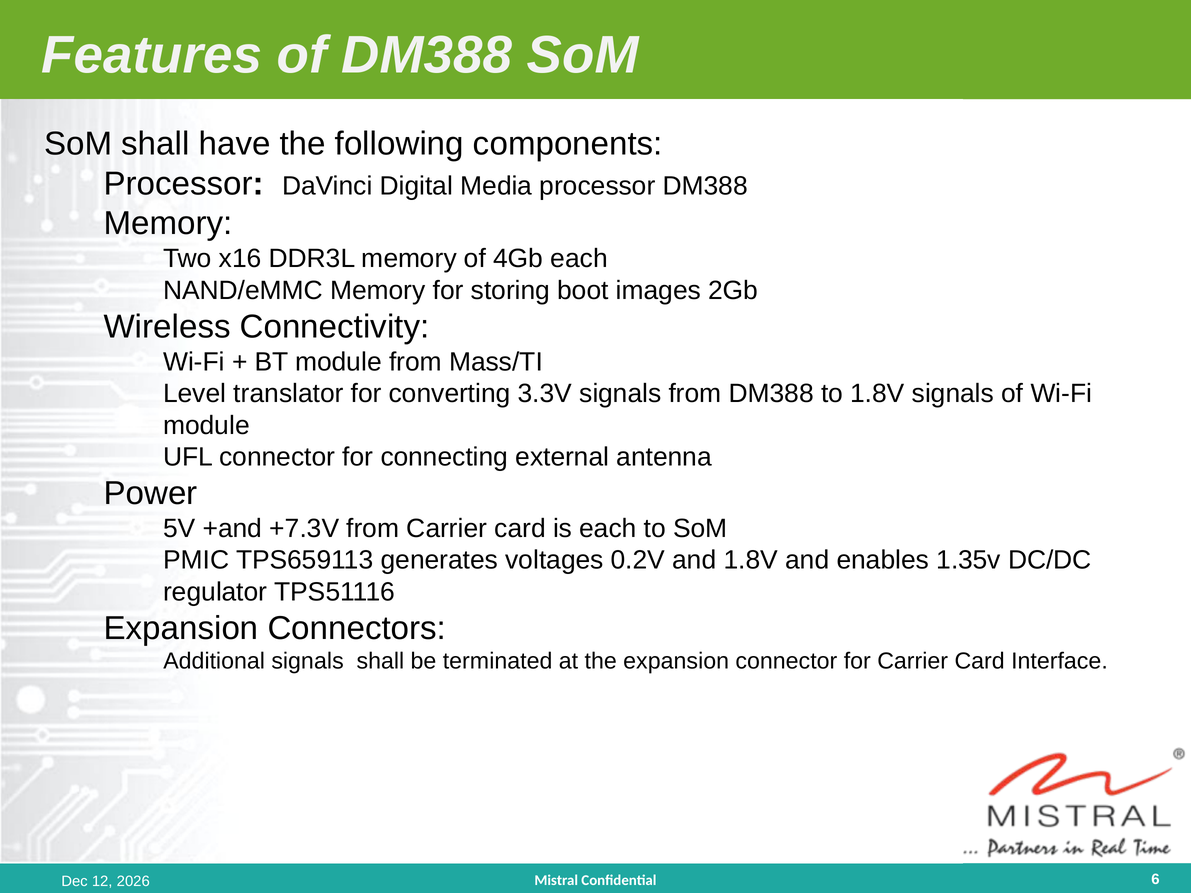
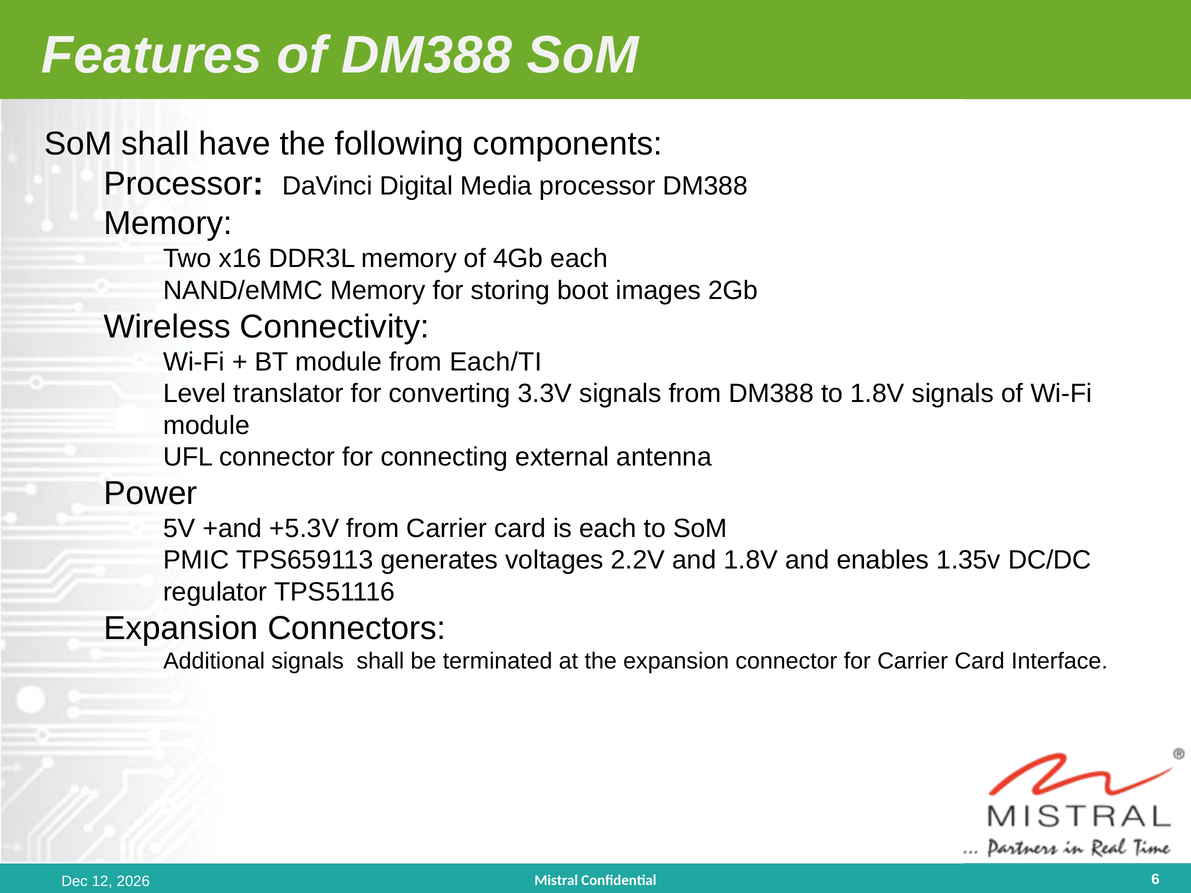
Mass/TI: Mass/TI -> Each/TI
+7.3V: +7.3V -> +5.3V
0.2V: 0.2V -> 2.2V
